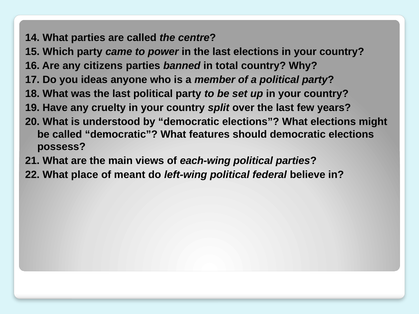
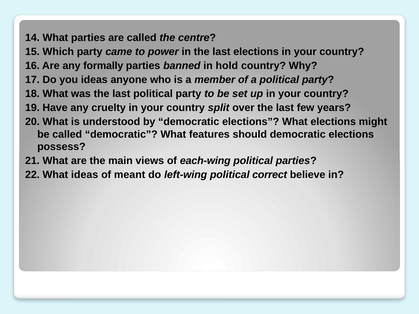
citizens: citizens -> formally
total: total -> hold
What place: place -> ideas
federal: federal -> correct
